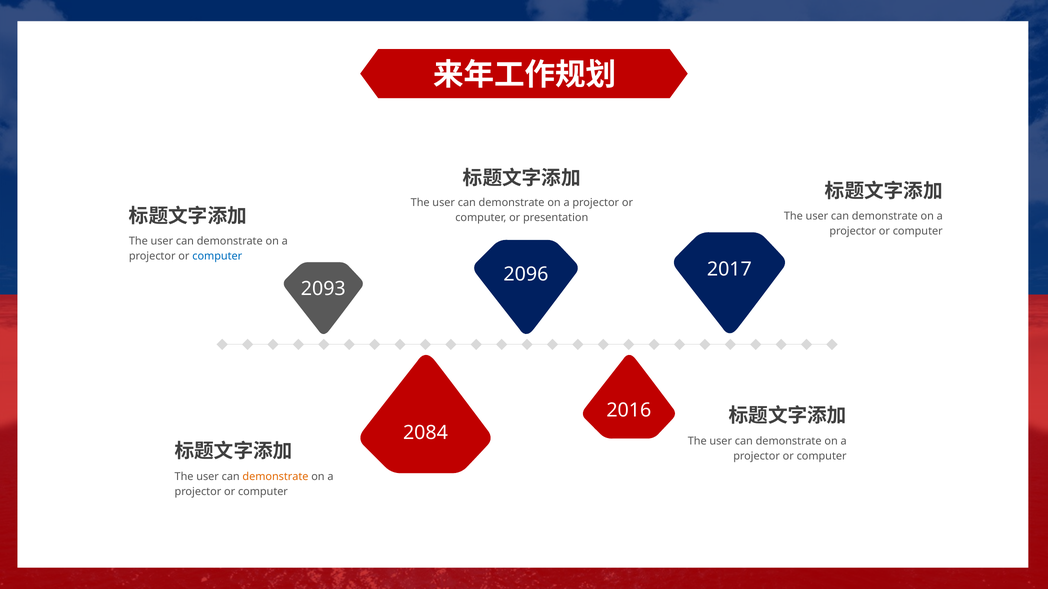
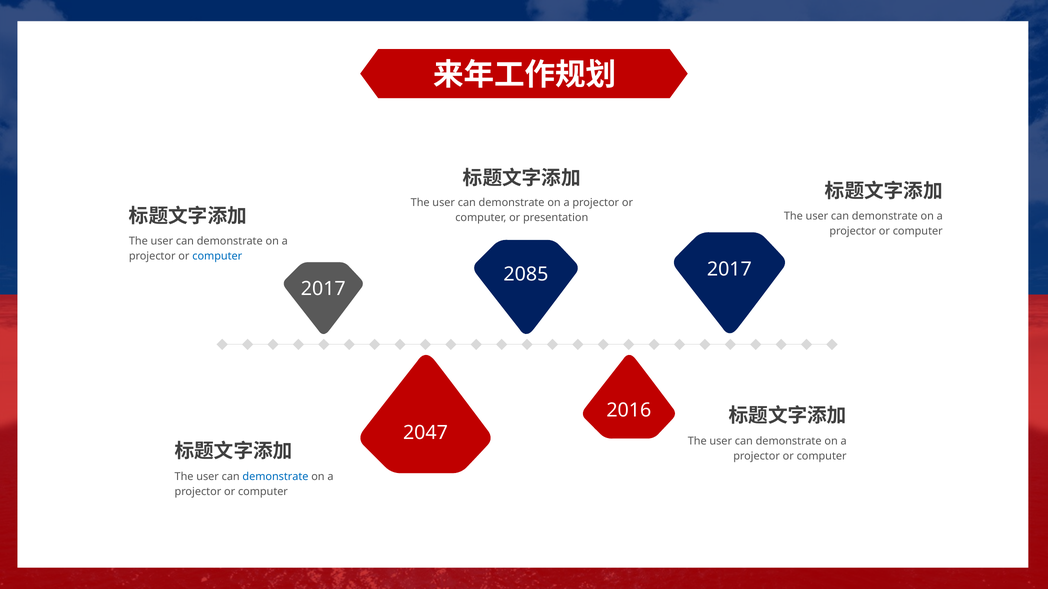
2096: 2096 -> 2085
2093 at (323, 289): 2093 -> 2017
2084: 2084 -> 2047
demonstrate at (275, 477) colour: orange -> blue
